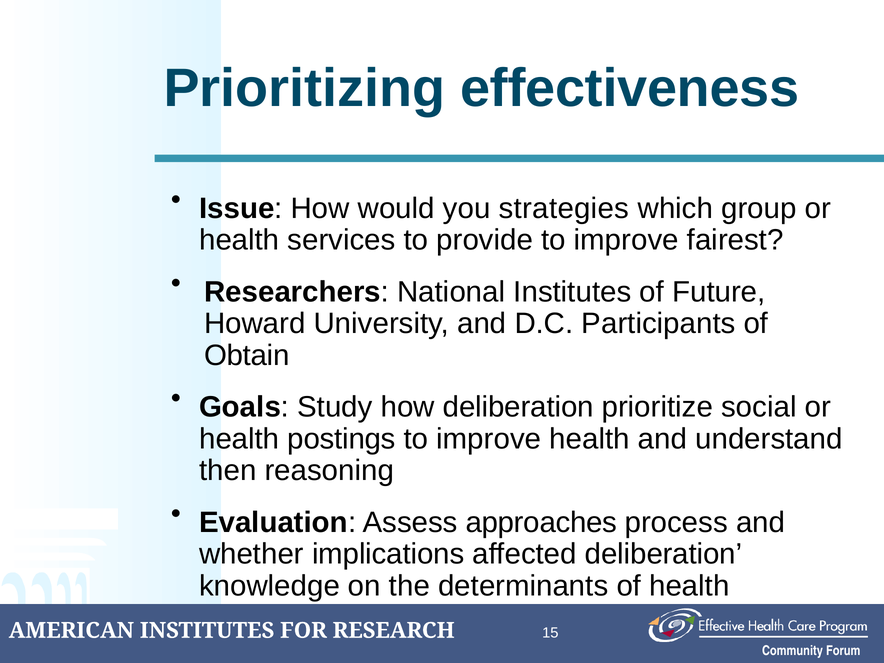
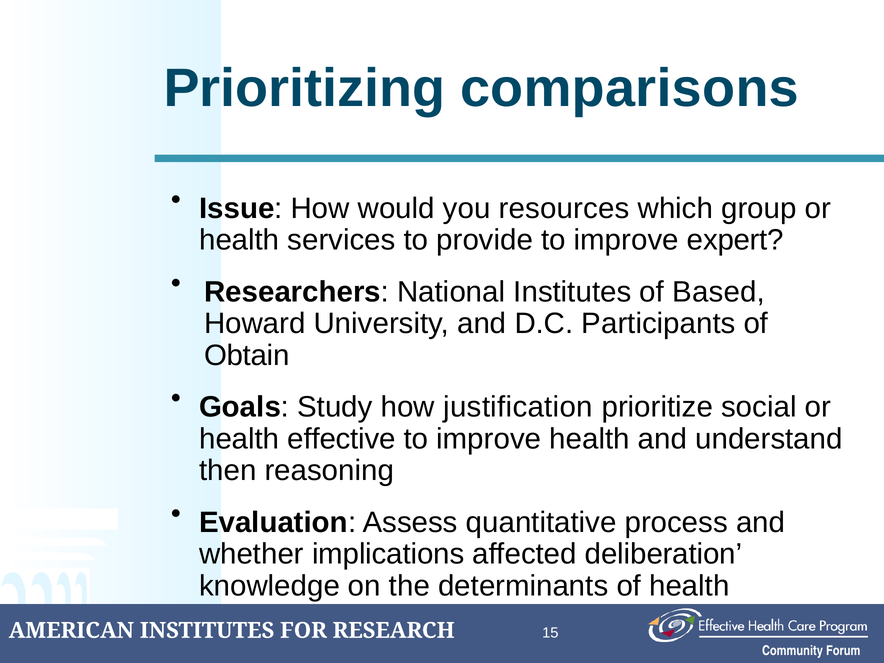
effectiveness: effectiveness -> comparisons
strategies: strategies -> resources
fairest: fairest -> expert
Future: Future -> Based
how deliberation: deliberation -> justification
postings: postings -> effective
approaches: approaches -> quantitative
